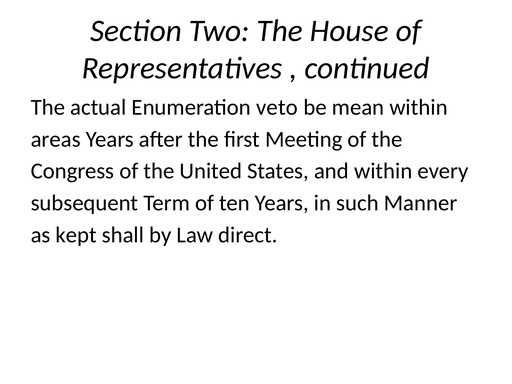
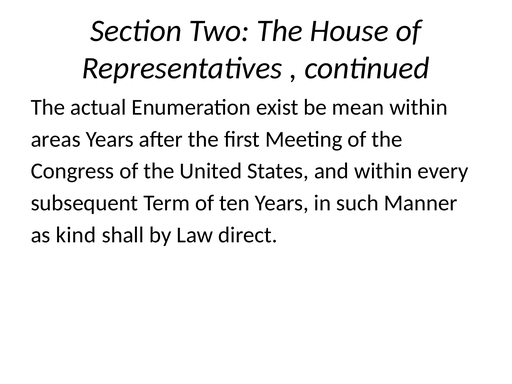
veto: veto -> exist
kept: kept -> kind
